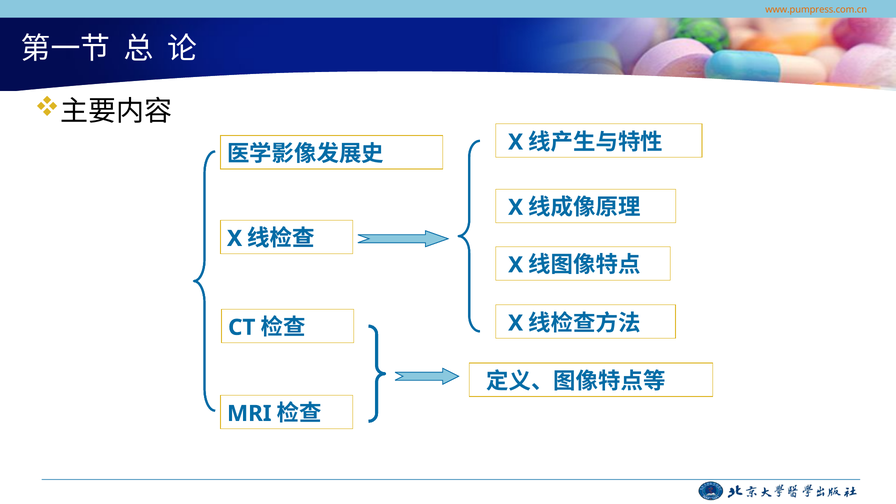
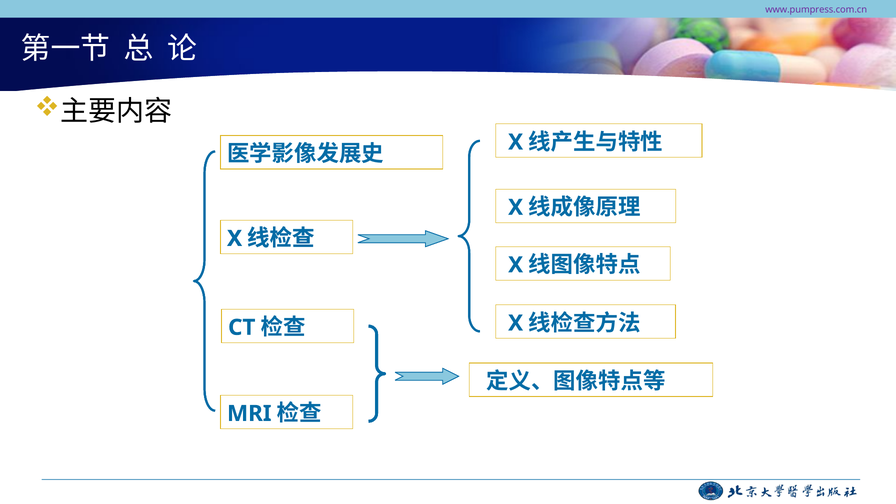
www.pumpress.com.cn colour: orange -> purple
